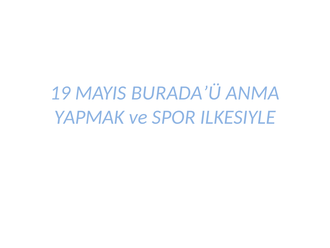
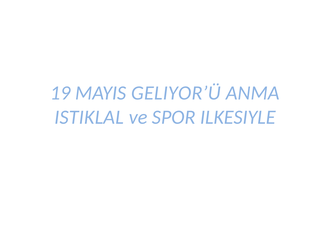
BURADA’Ü: BURADA’Ü -> GELIYOR’Ü
YAPMAK: YAPMAK -> ISTIKLAL
